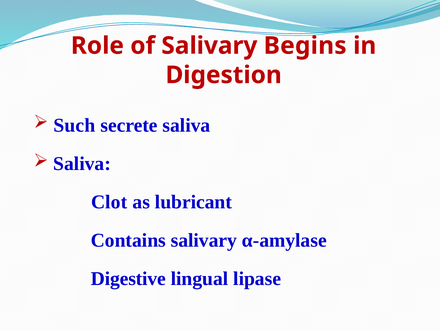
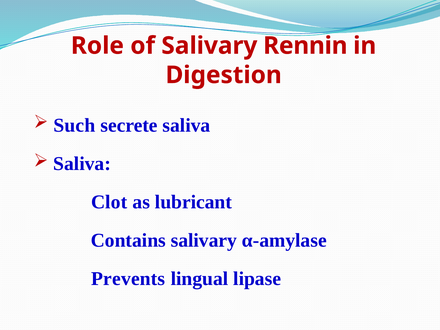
Begins: Begins -> Rennin
Digestive: Digestive -> Prevents
